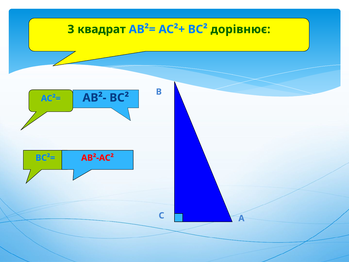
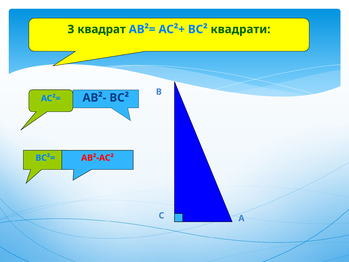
дорівнює: дорівнює -> квадрати
